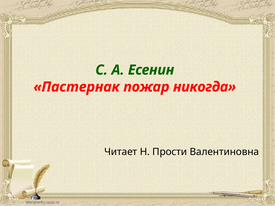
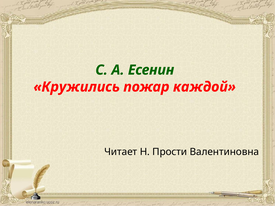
Пастернак: Пастернак -> Кружились
никогда: никогда -> каждой
